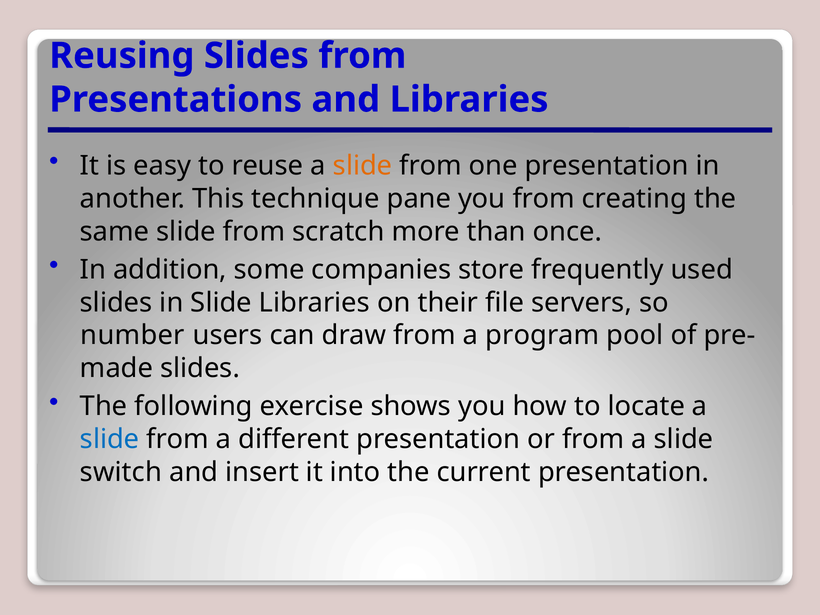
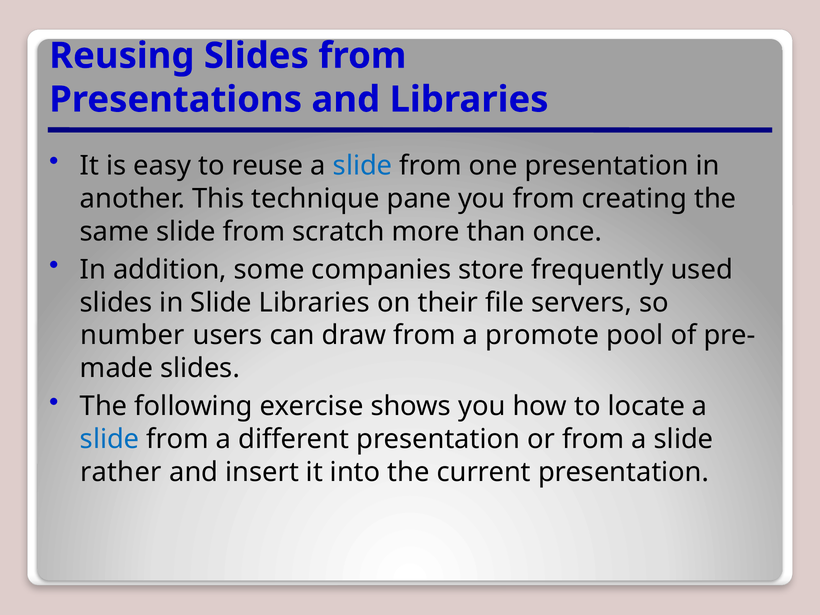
slide at (363, 166) colour: orange -> blue
program: program -> promote
switch: switch -> rather
